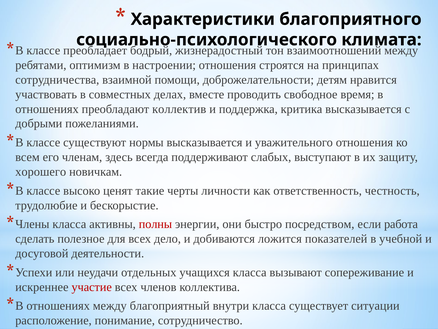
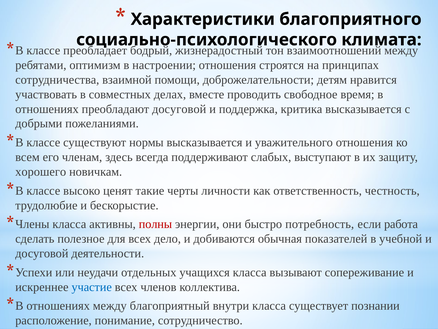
преобладают коллектив: коллектив -> досуговой
посредством: посредством -> потребность
ложится: ложится -> обычная
участие colour: red -> blue
ситуации: ситуации -> познании
